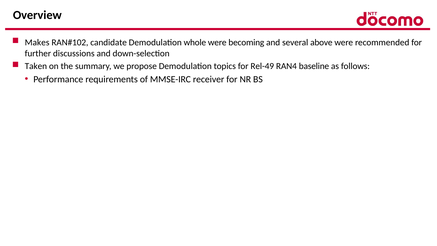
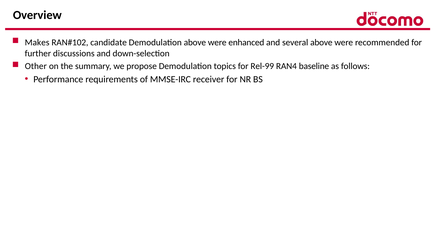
Demodulation whole: whole -> above
becoming: becoming -> enhanced
Taken: Taken -> Other
Rel-49: Rel-49 -> Rel-99
